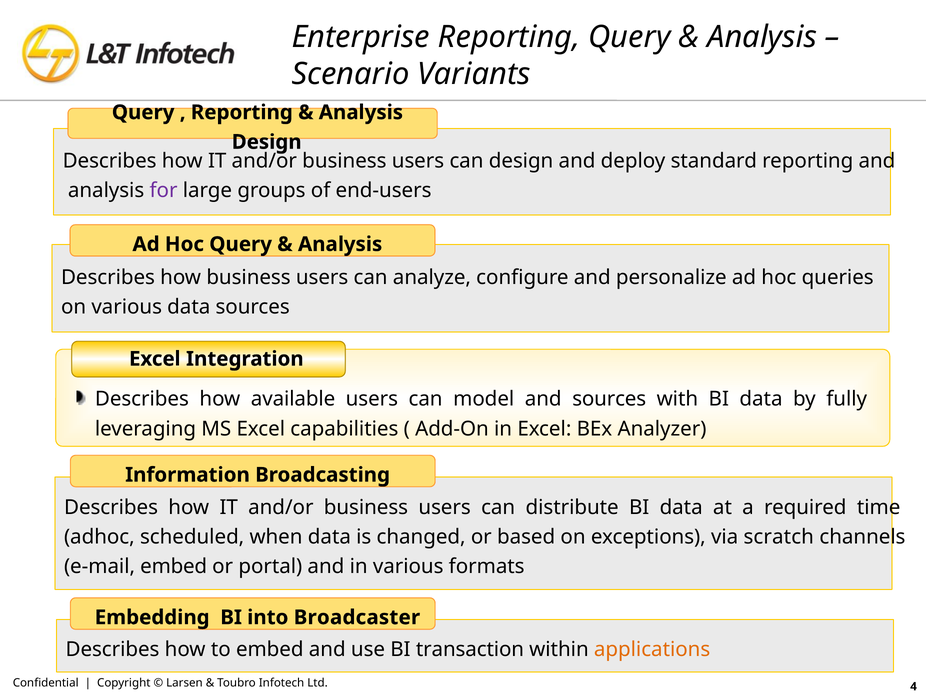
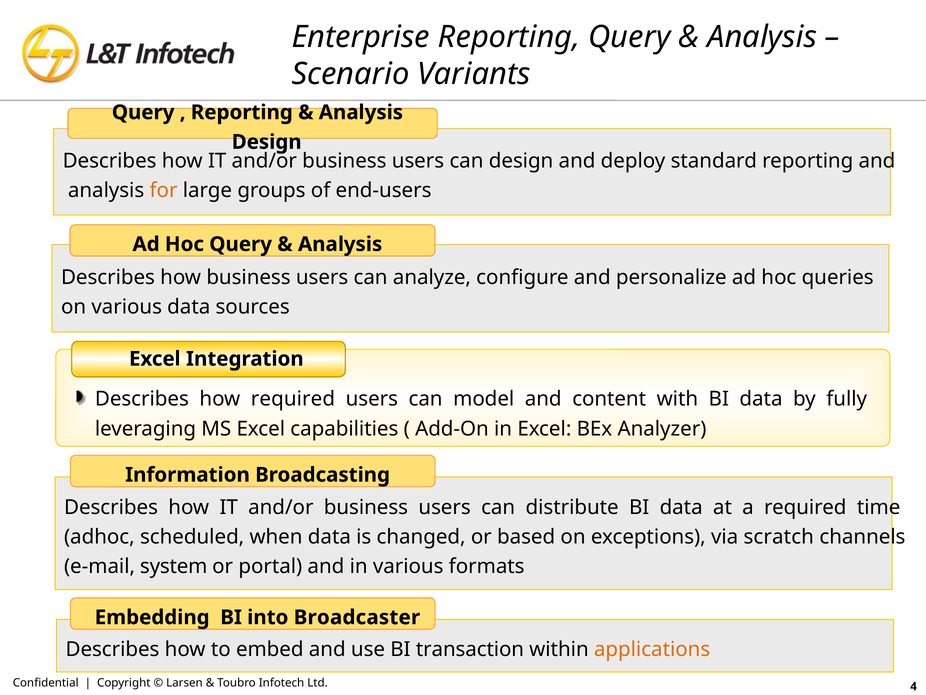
for colour: purple -> orange
how available: available -> required
and sources: sources -> content
e-mail embed: embed -> system
